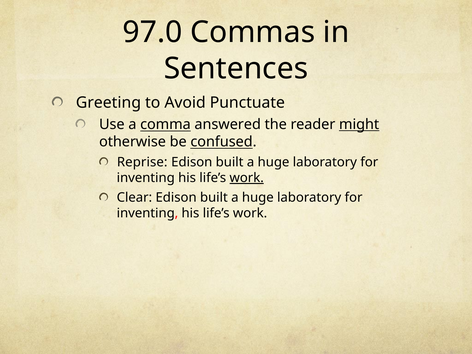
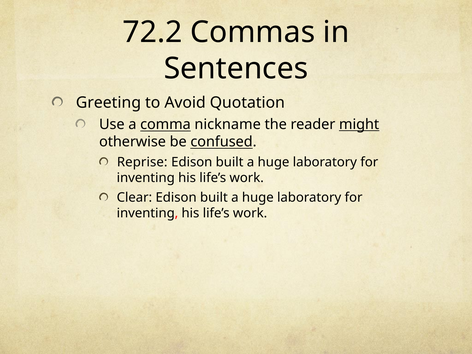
97.0: 97.0 -> 72.2
Punctuate: Punctuate -> Quotation
answered: answered -> nickname
work at (247, 178) underline: present -> none
